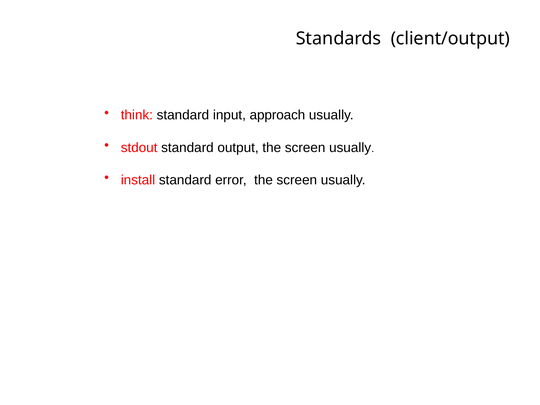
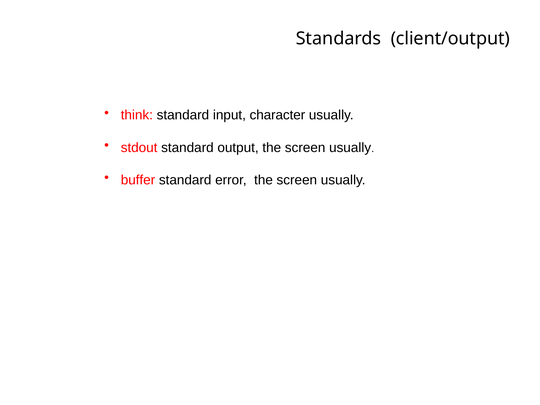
approach: approach -> character
install: install -> buffer
